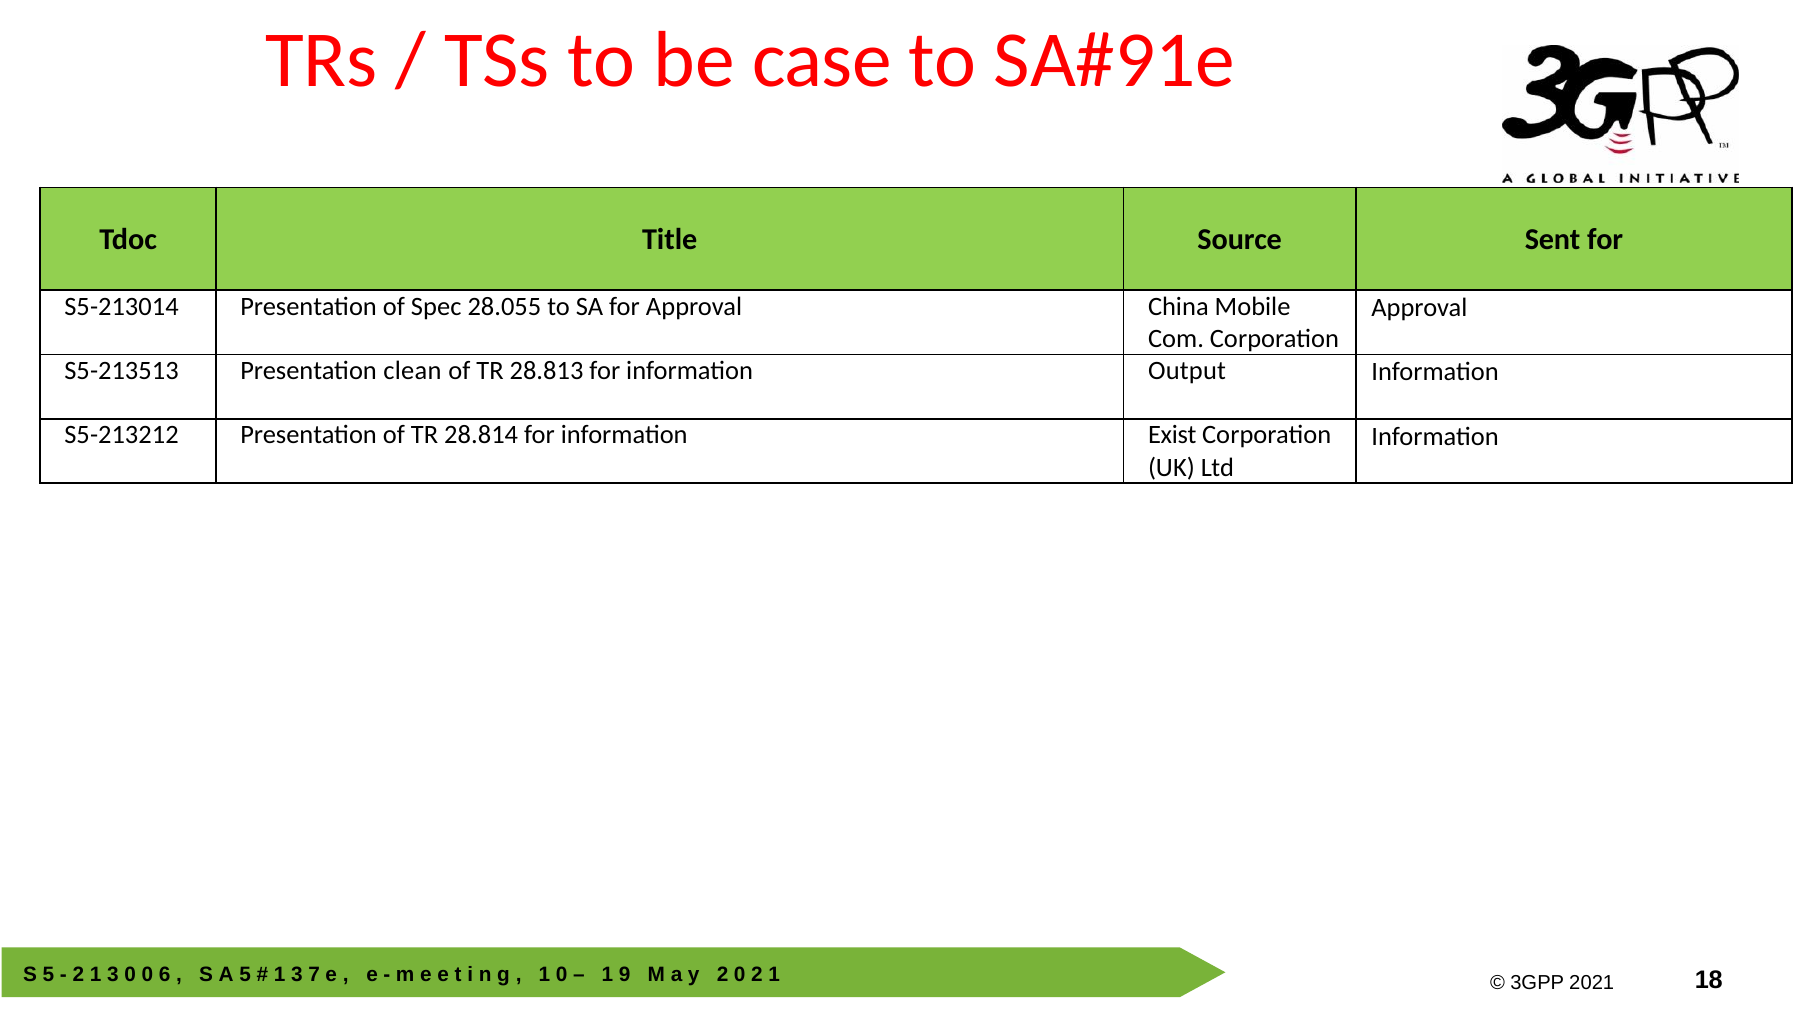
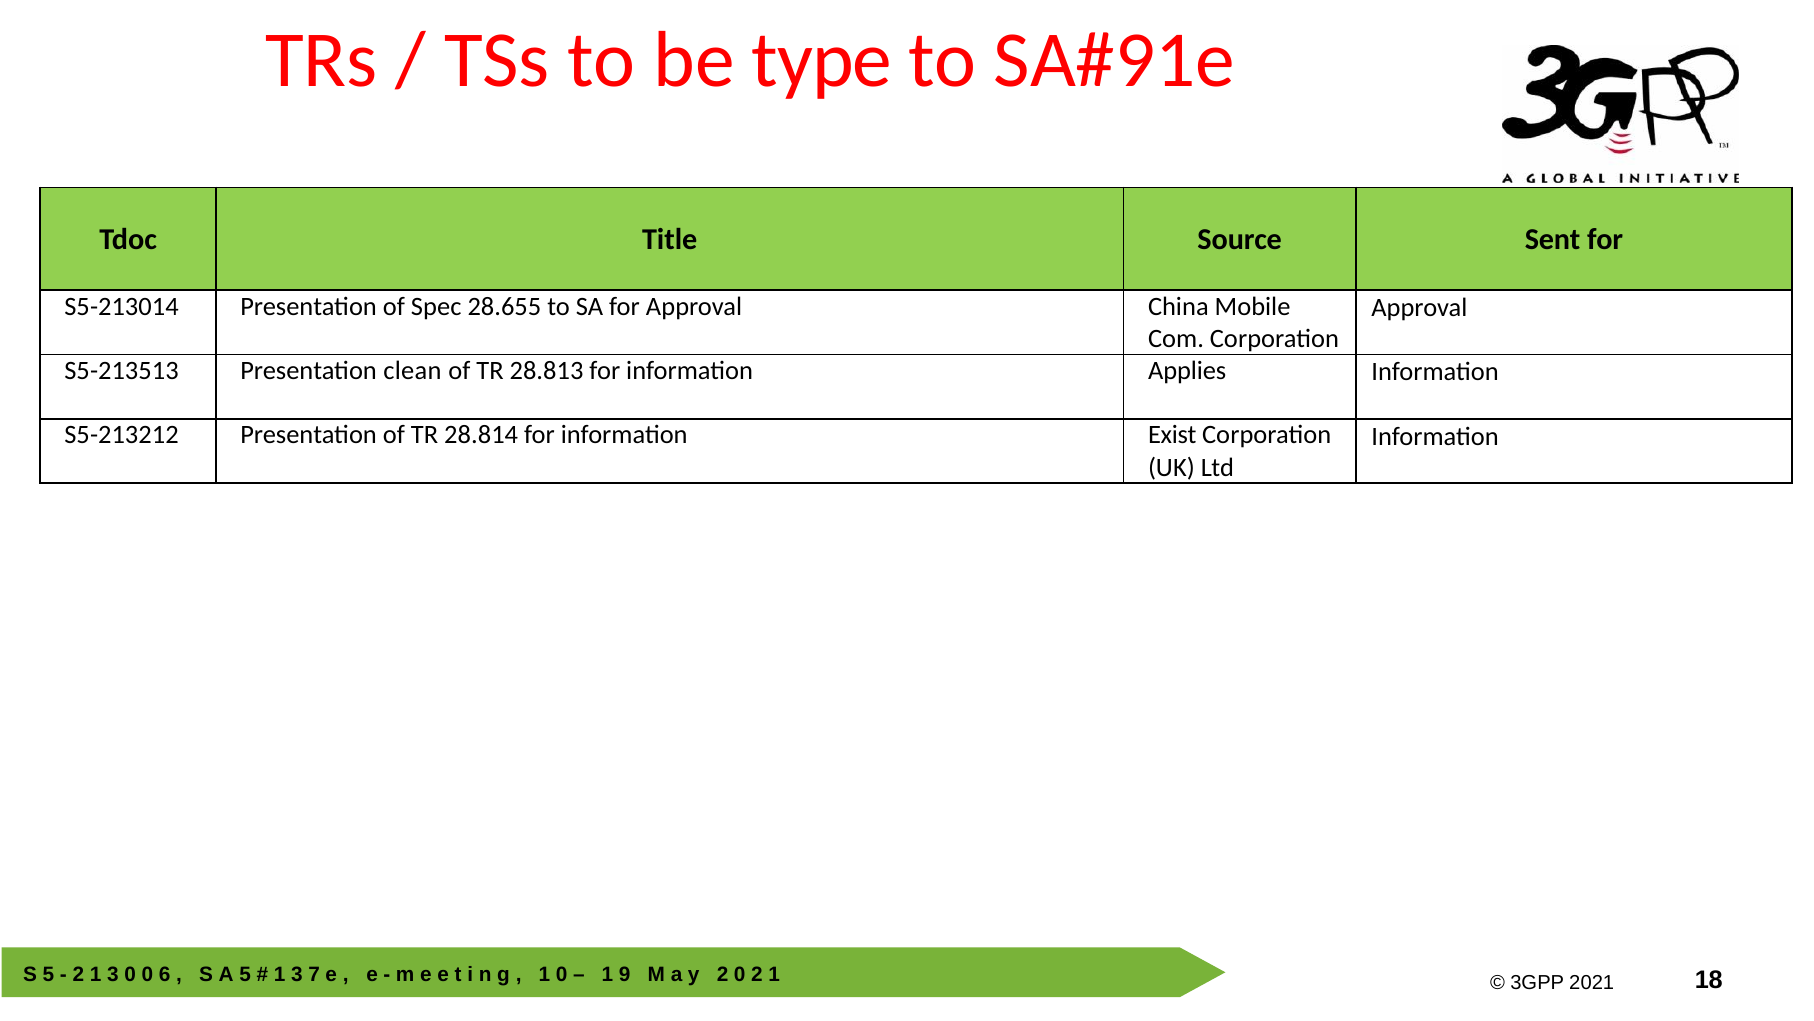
case: case -> type
28.055: 28.055 -> 28.655
Output: Output -> Applies
